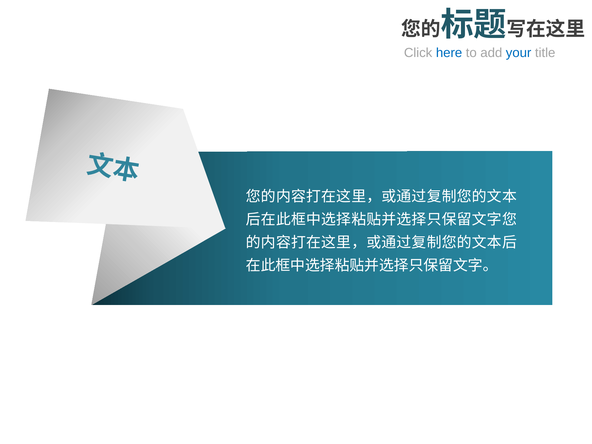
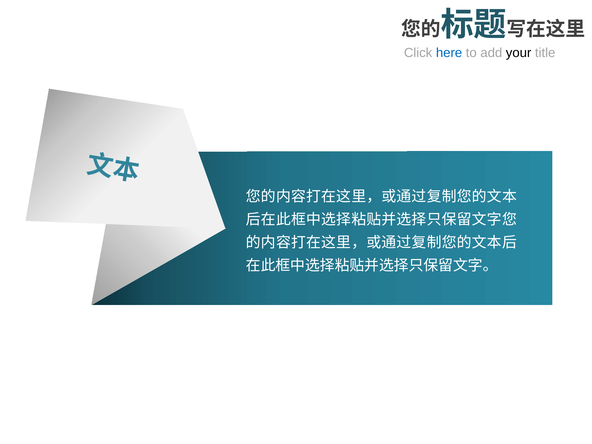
your colour: blue -> black
